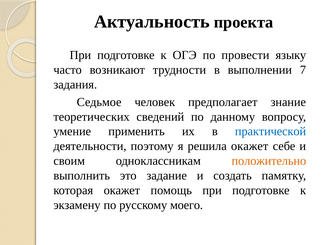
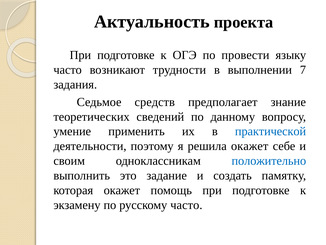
человек: человек -> средств
положительно colour: orange -> blue
русскому моего: моего -> часто
